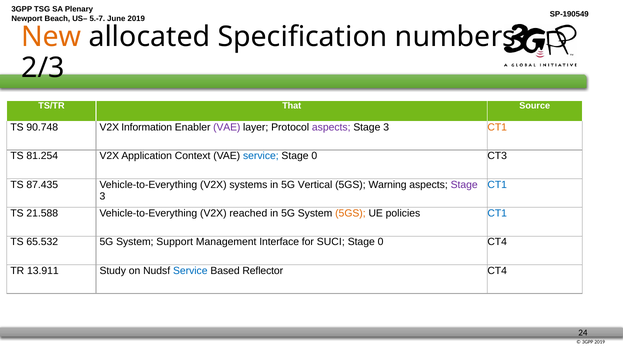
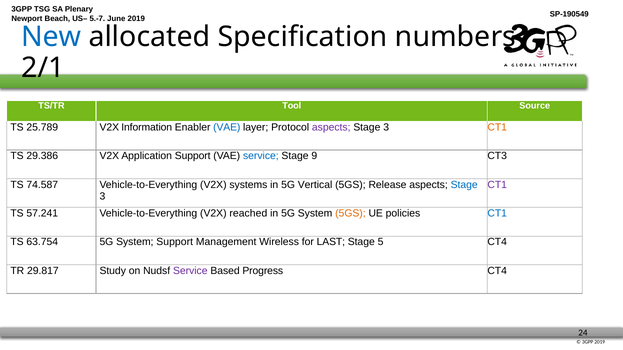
New colour: orange -> blue
2/3: 2/3 -> 2/1
That: That -> Tool
90.748: 90.748 -> 25.789
VAE at (227, 127) colour: purple -> blue
81.254: 81.254 -> 29.386
Application Context: Context -> Support
0 at (314, 156): 0 -> 9
87.435: 87.435 -> 74.587
Warning: Warning -> Release
Stage at (464, 185) colour: purple -> blue
CT1 at (497, 185) colour: blue -> purple
21.588: 21.588 -> 57.241
65.532: 65.532 -> 63.754
Interface: Interface -> Wireless
SUCI: SUCI -> LAST
0 at (381, 242): 0 -> 5
13.911: 13.911 -> 29.817
Service at (190, 271) colour: blue -> purple
Reflector: Reflector -> Progress
